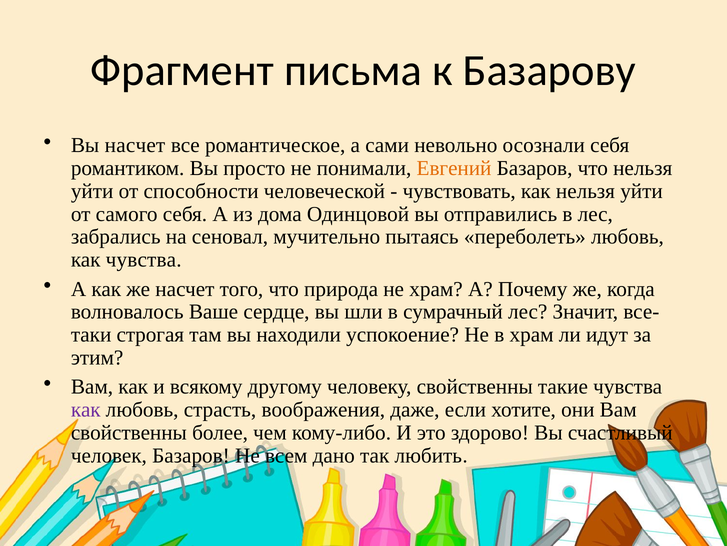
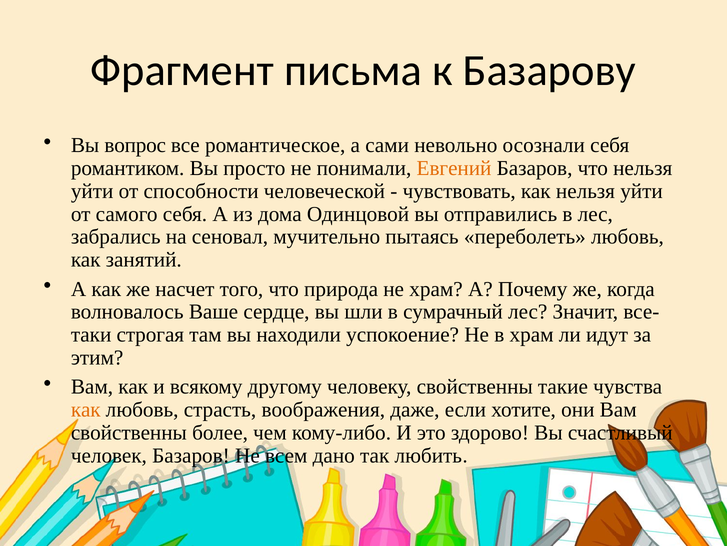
Вы насчет: насчет -> вопрос
как чувства: чувства -> занятий
как at (86, 409) colour: purple -> orange
